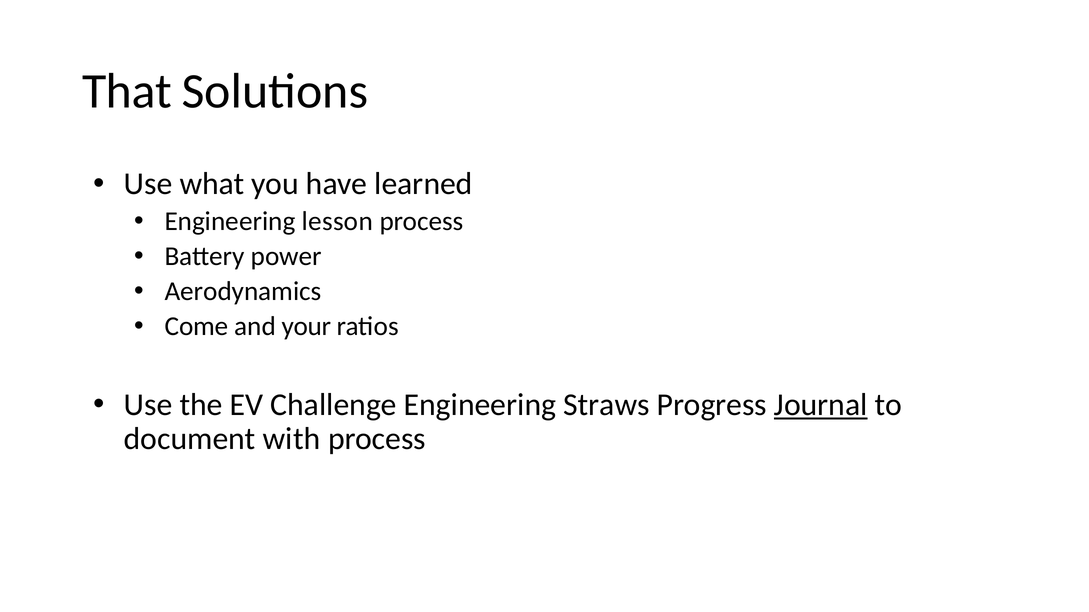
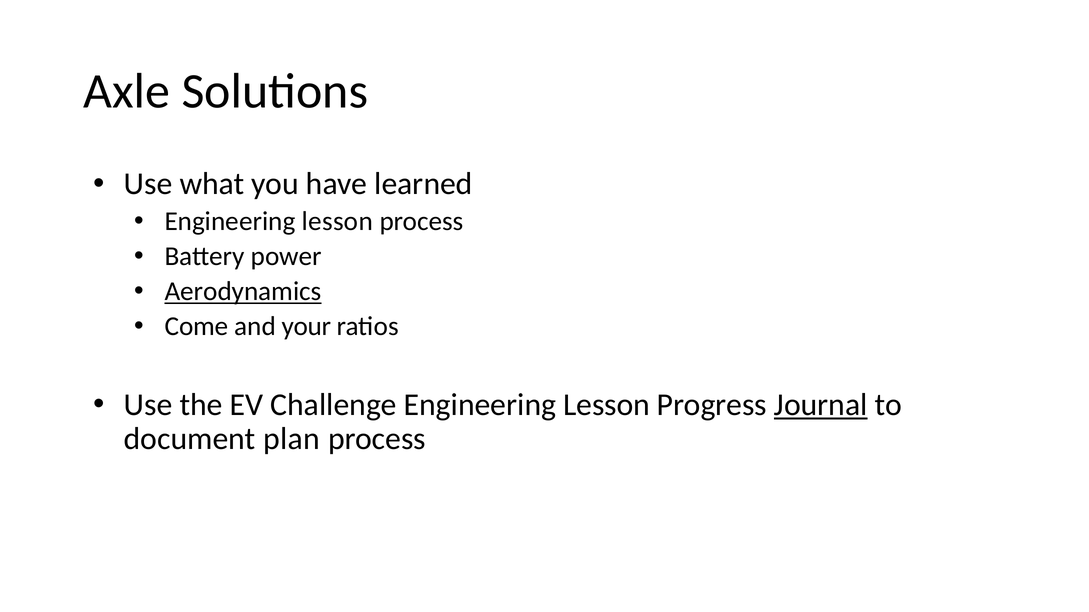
That: That -> Axle
Aerodynamics underline: none -> present
Challenge Engineering Straws: Straws -> Lesson
with: with -> plan
